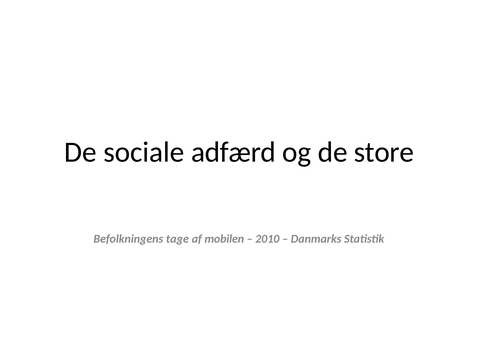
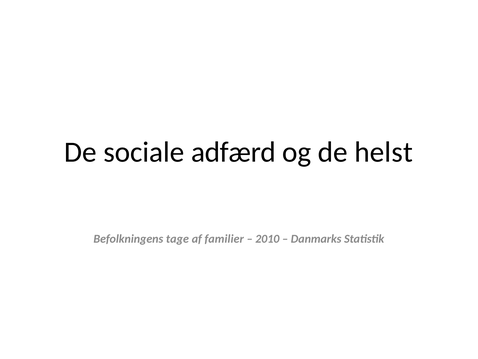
store: store -> helst
mobilen: mobilen -> familier
